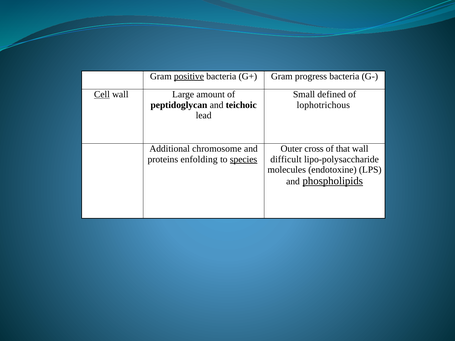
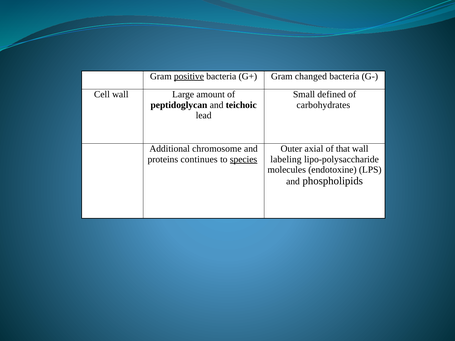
progress: progress -> changed
Cell underline: present -> none
lophotrichous: lophotrichous -> carbohydrates
cross: cross -> axial
enfolding: enfolding -> continues
difficult: difficult -> labeling
phospholipids underline: present -> none
